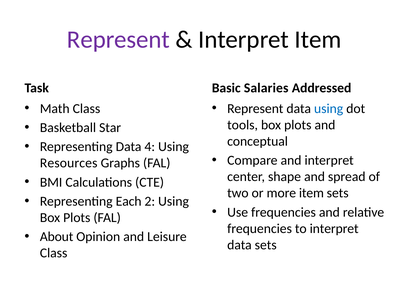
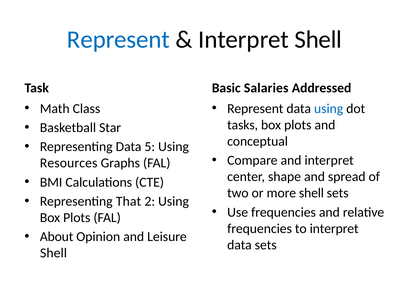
Represent at (118, 40) colour: purple -> blue
Interpret Item: Item -> Shell
tools: tools -> tasks
4: 4 -> 5
more item: item -> shell
Each: Each -> That
Class at (54, 253): Class -> Shell
